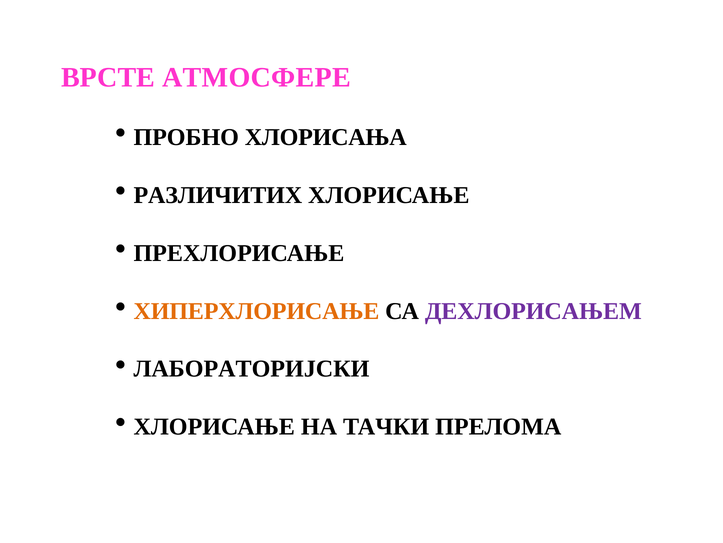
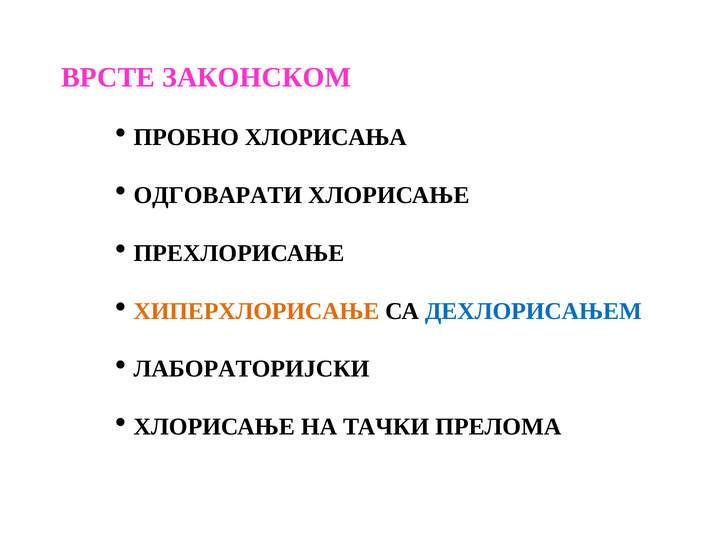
АТМОСФЕРЕ: АТМОСФЕРЕ -> ЗАКОНСКОМ
РАЗЛИЧИТИХ: РАЗЛИЧИТИХ -> ОДГОВАРАТИ
ДЕХЛОРИСАЊЕМ colour: purple -> blue
